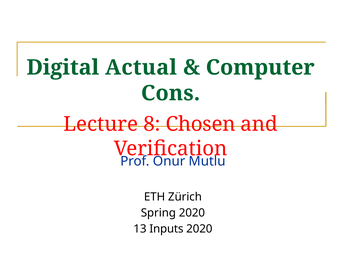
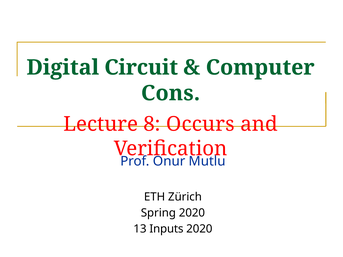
Actual: Actual -> Circuit
Chosen: Chosen -> Occurs
